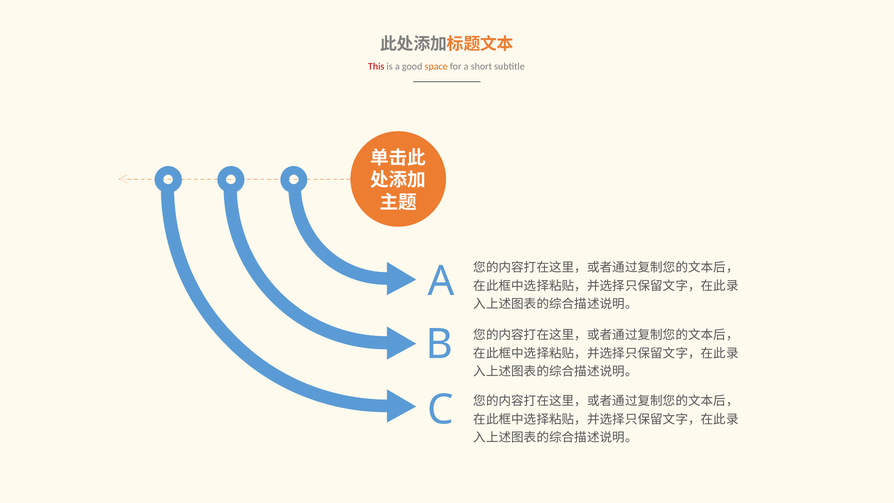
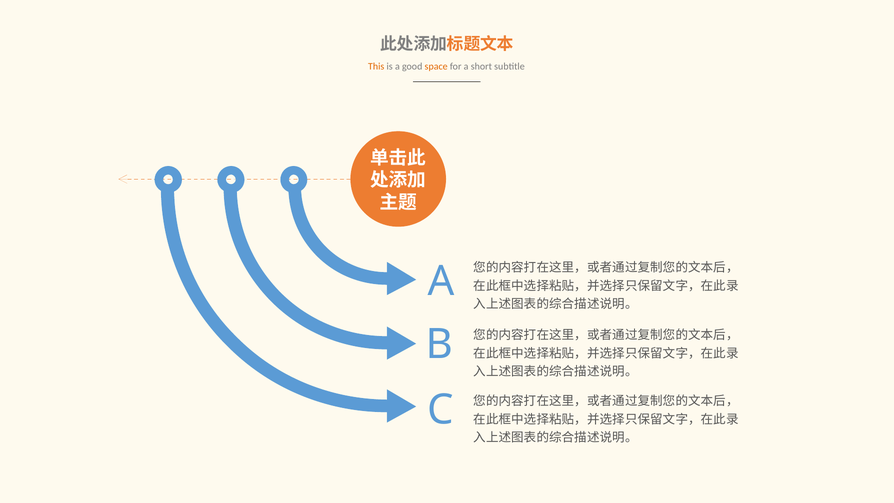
This colour: red -> orange
